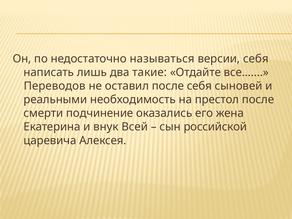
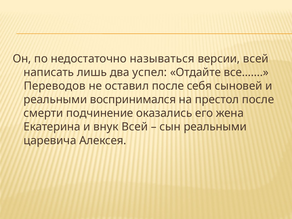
версии себя: себя -> всей
такие: такие -> успел
необходимость: необходимость -> воспринимался
сын российской: российской -> реальными
